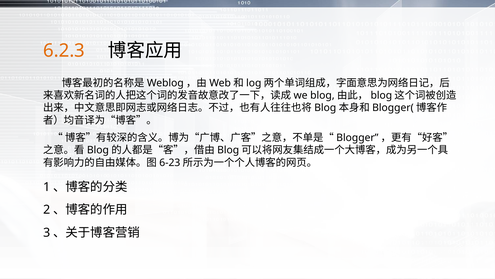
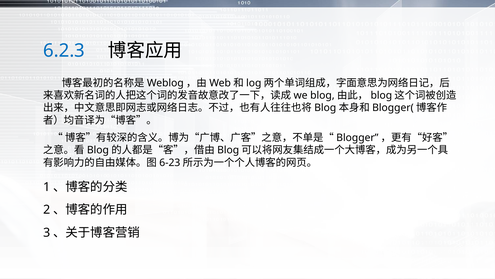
6.2.3 colour: orange -> blue
